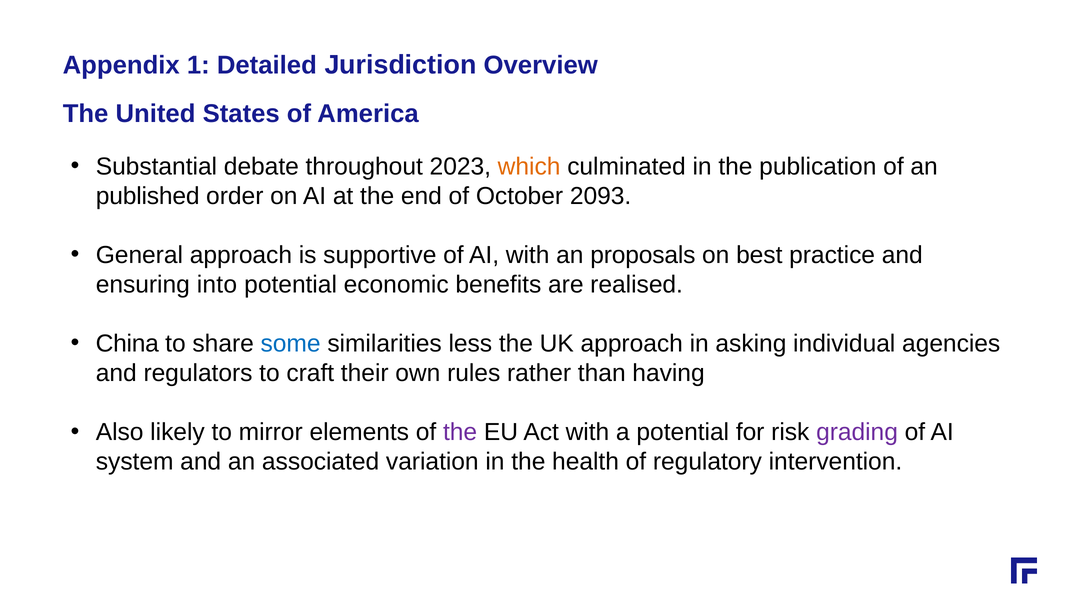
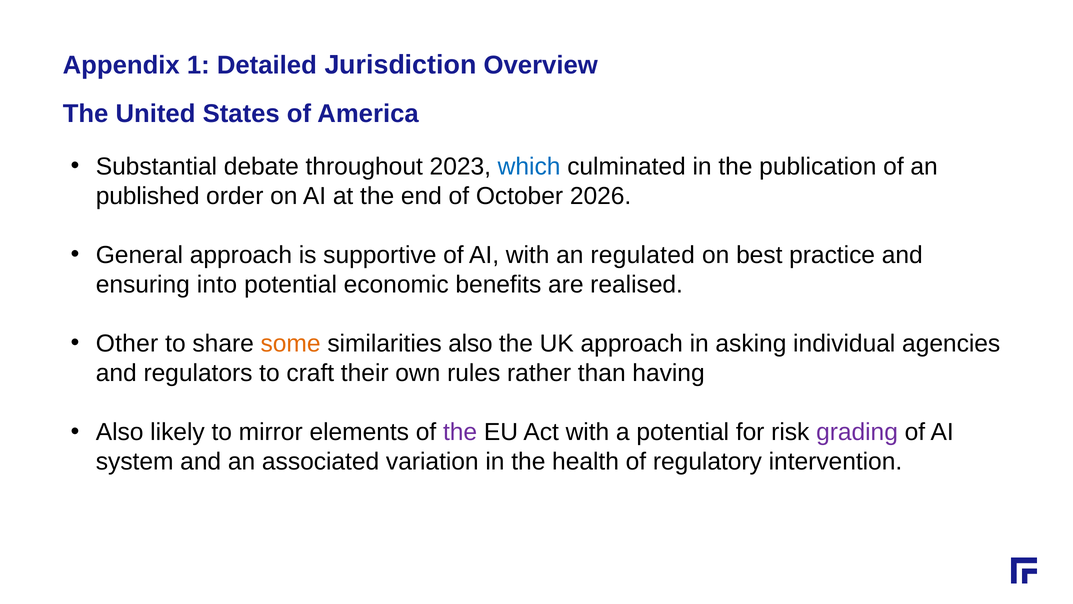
which colour: orange -> blue
2093: 2093 -> 2026
proposals: proposals -> regulated
China: China -> Other
some colour: blue -> orange
similarities less: less -> also
